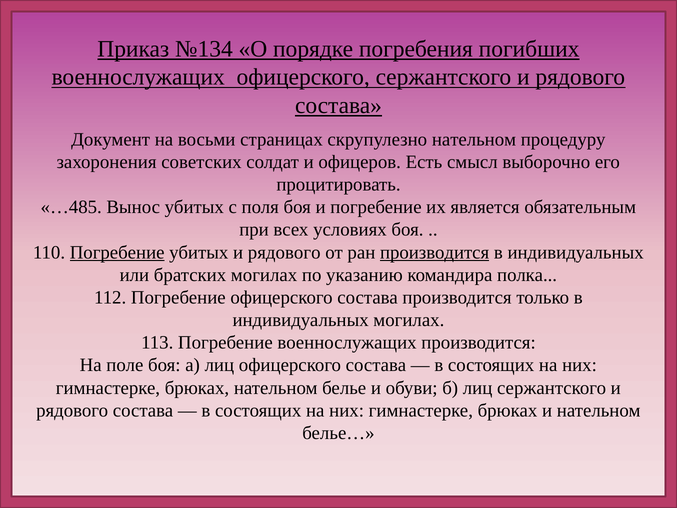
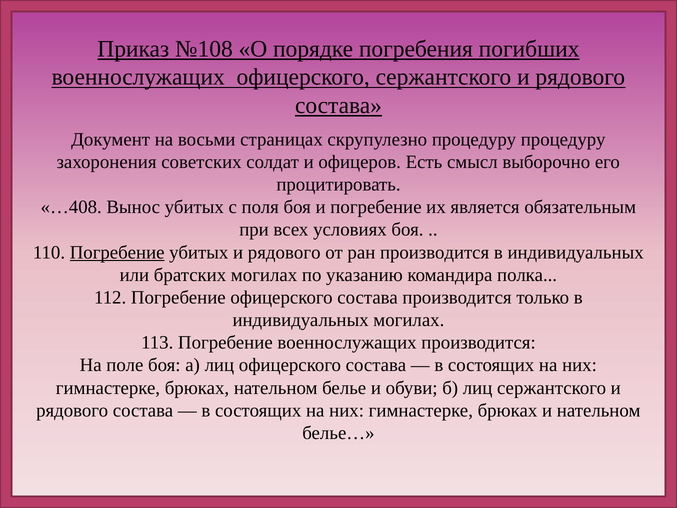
№134: №134 -> №108
скрупулезно нательном: нательном -> процедуру
…485: …485 -> …408
производится at (435, 252) underline: present -> none
